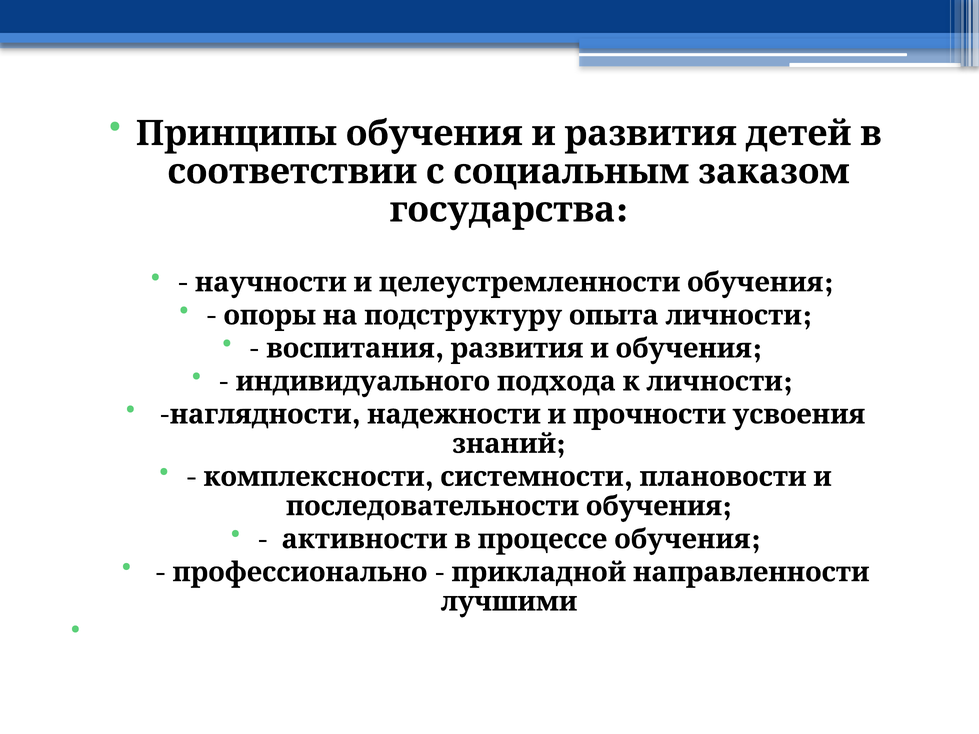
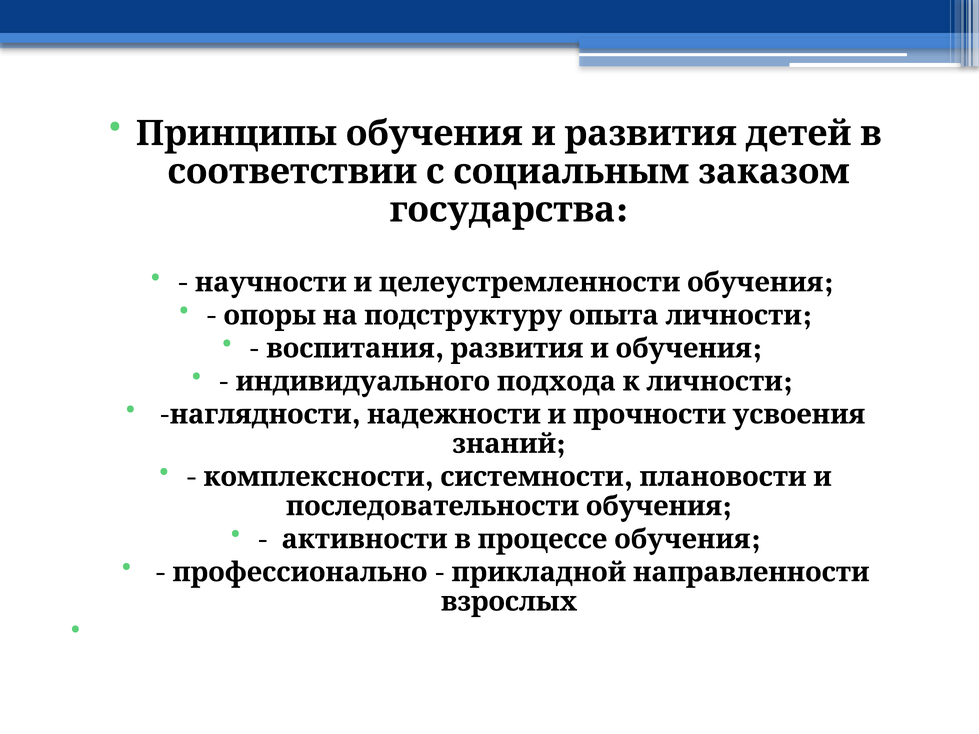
лучшими: лучшими -> взрослых
